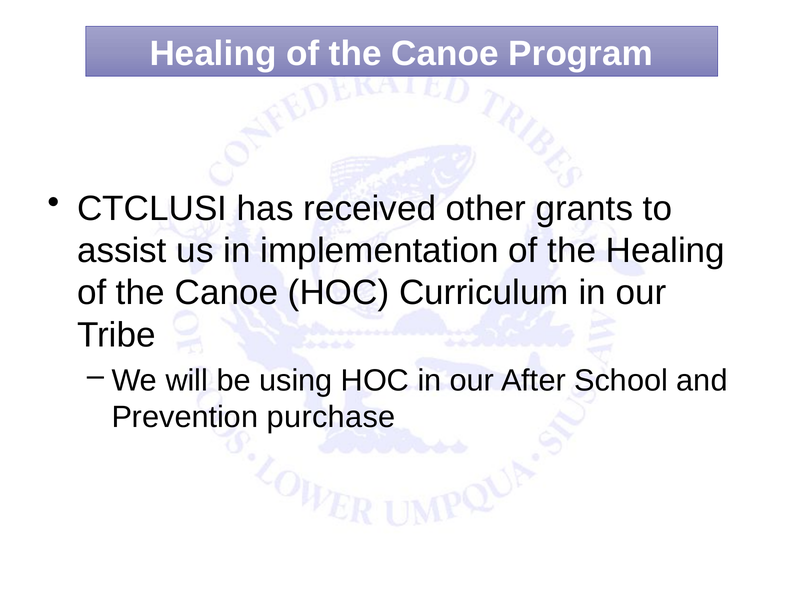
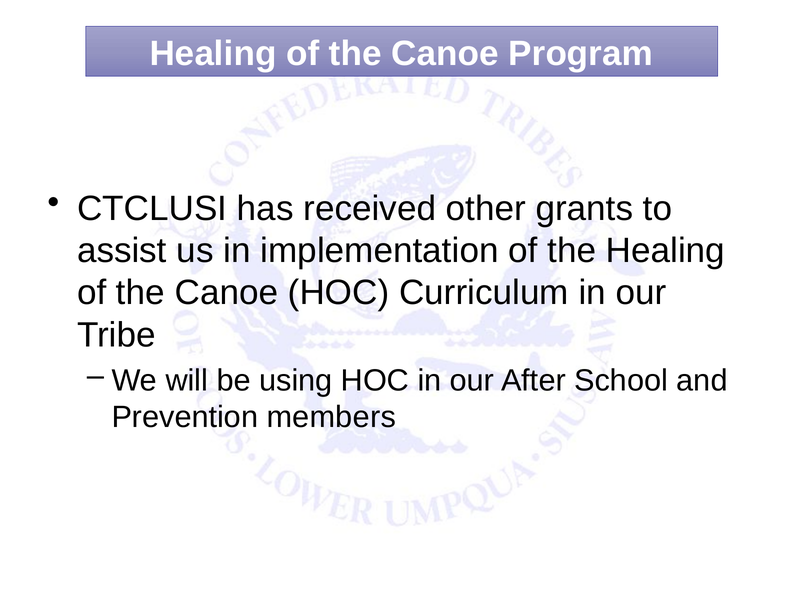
purchase: purchase -> members
